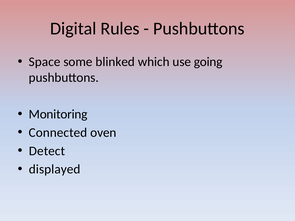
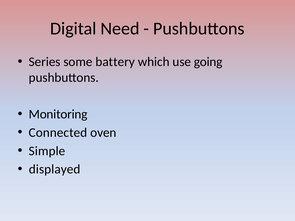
Rules: Rules -> Need
Space: Space -> Series
blinked: blinked -> battery
Detect: Detect -> Simple
